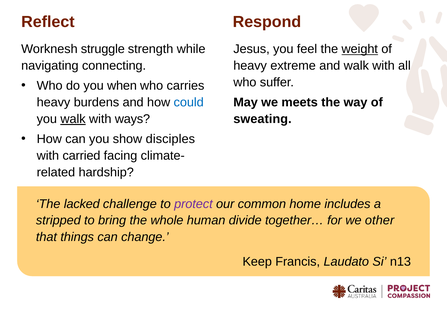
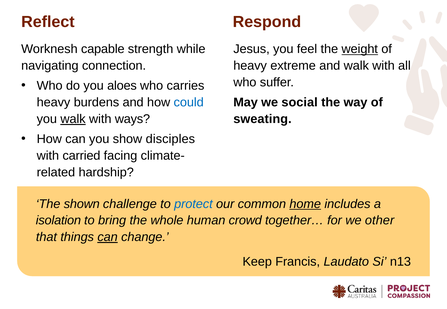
struggle: struggle -> capable
connecting: connecting -> connection
when: when -> aloes
meets: meets -> social
lacked: lacked -> shown
protect colour: purple -> blue
home underline: none -> present
stripped: stripped -> isolation
divide: divide -> crowd
can at (108, 237) underline: none -> present
